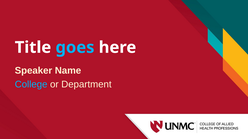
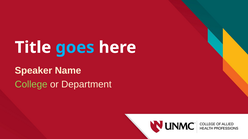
College colour: light blue -> light green
